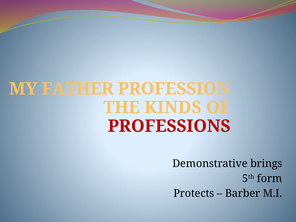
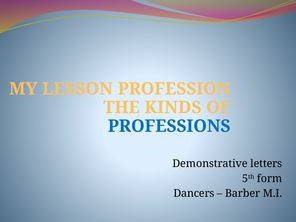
FATHER: FATHER -> LESSON
PROFESSIONS colour: red -> blue
brings: brings -> letters
Protects: Protects -> Dancers
